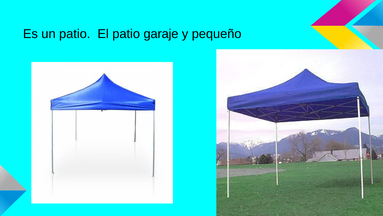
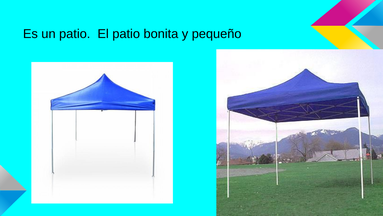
garaje: garaje -> bonita
